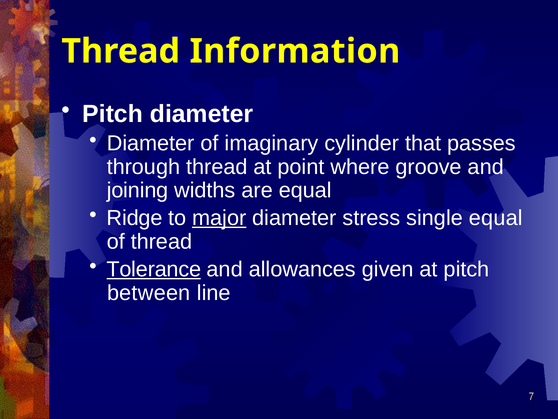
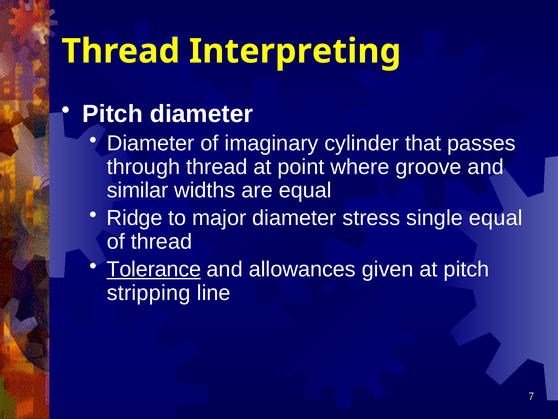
Information: Information -> Interpreting
joining: joining -> similar
major underline: present -> none
between: between -> stripping
